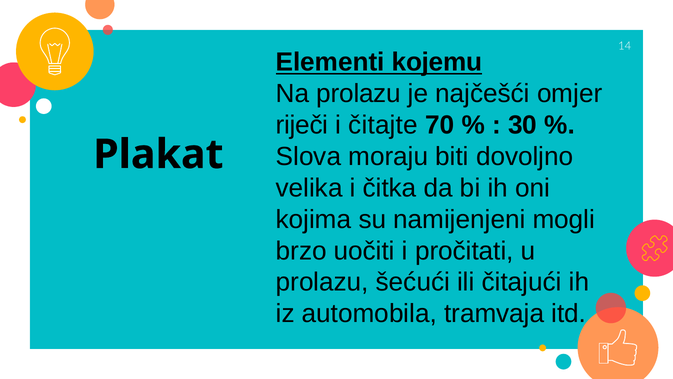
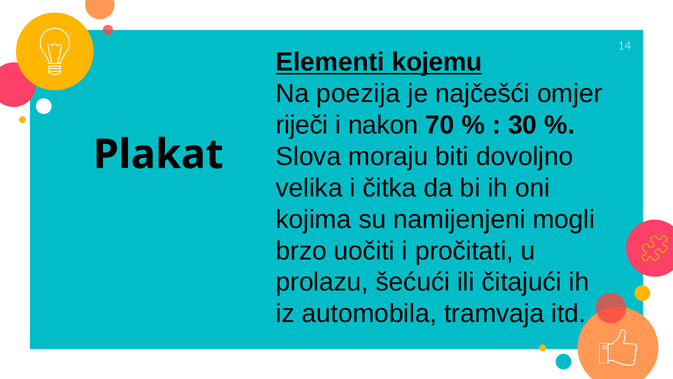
Na prolazu: prolazu -> poezija
čitajte: čitajte -> nakon
